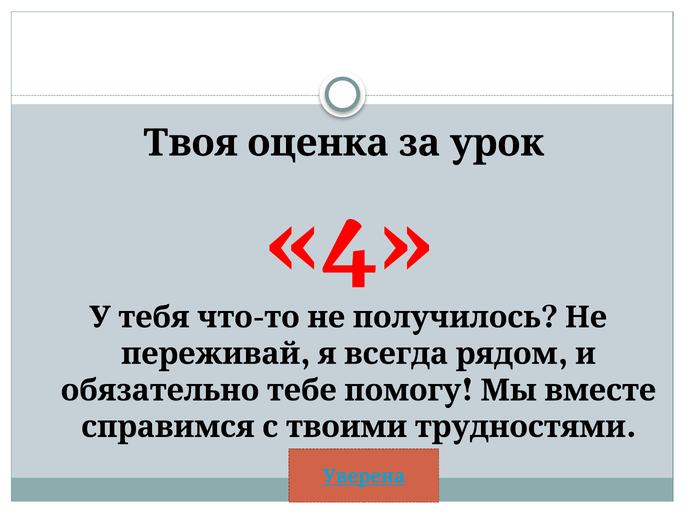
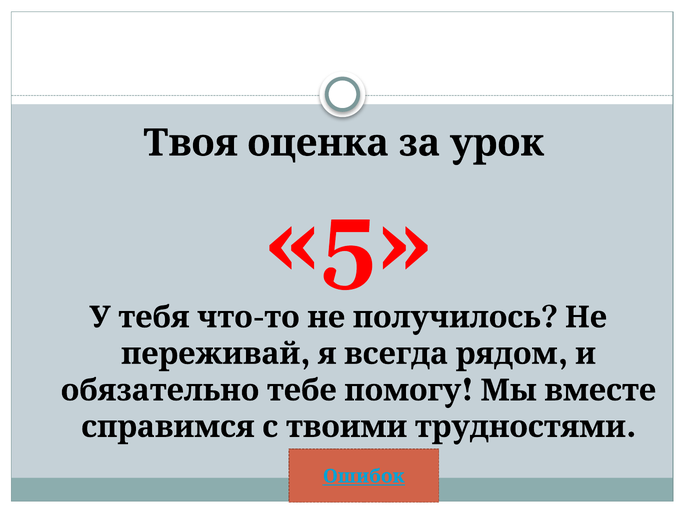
4: 4 -> 5
Уверена: Уверена -> Ошибок
